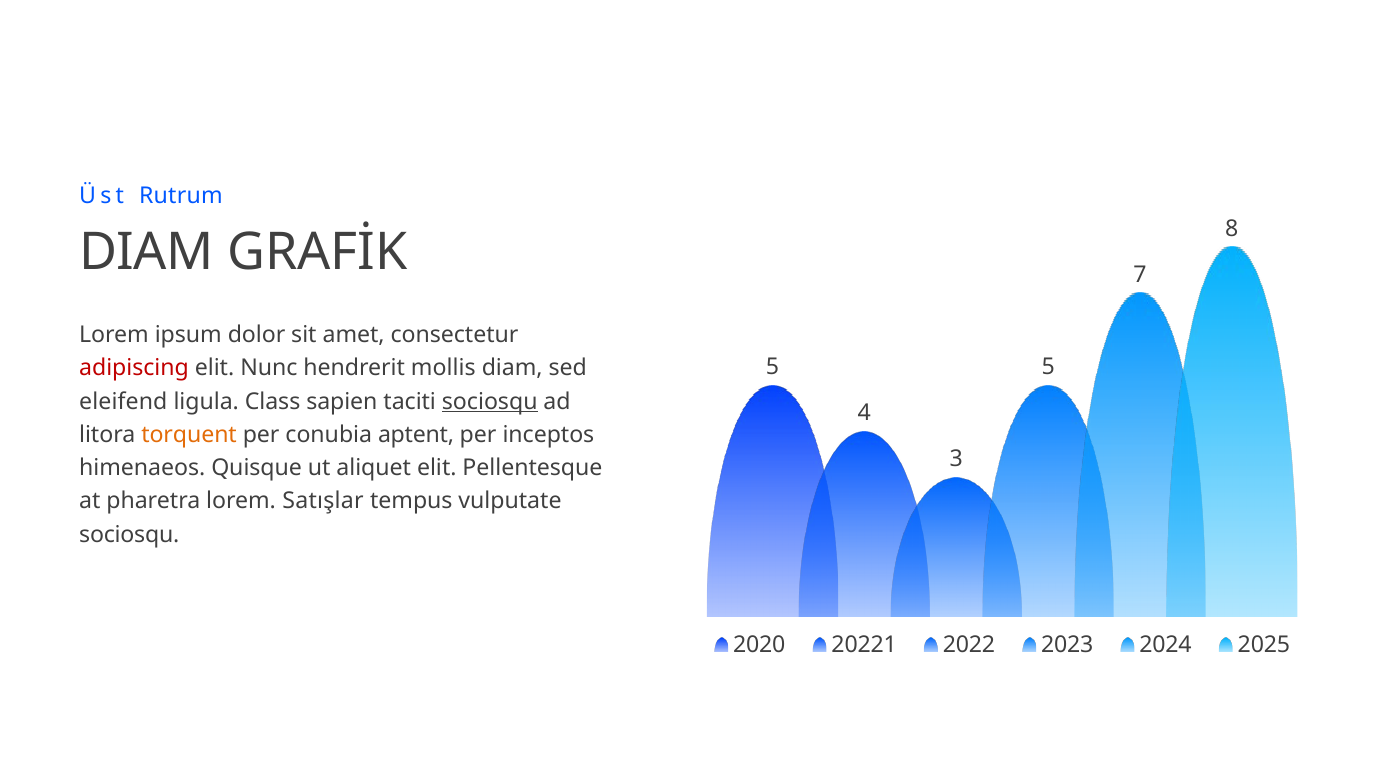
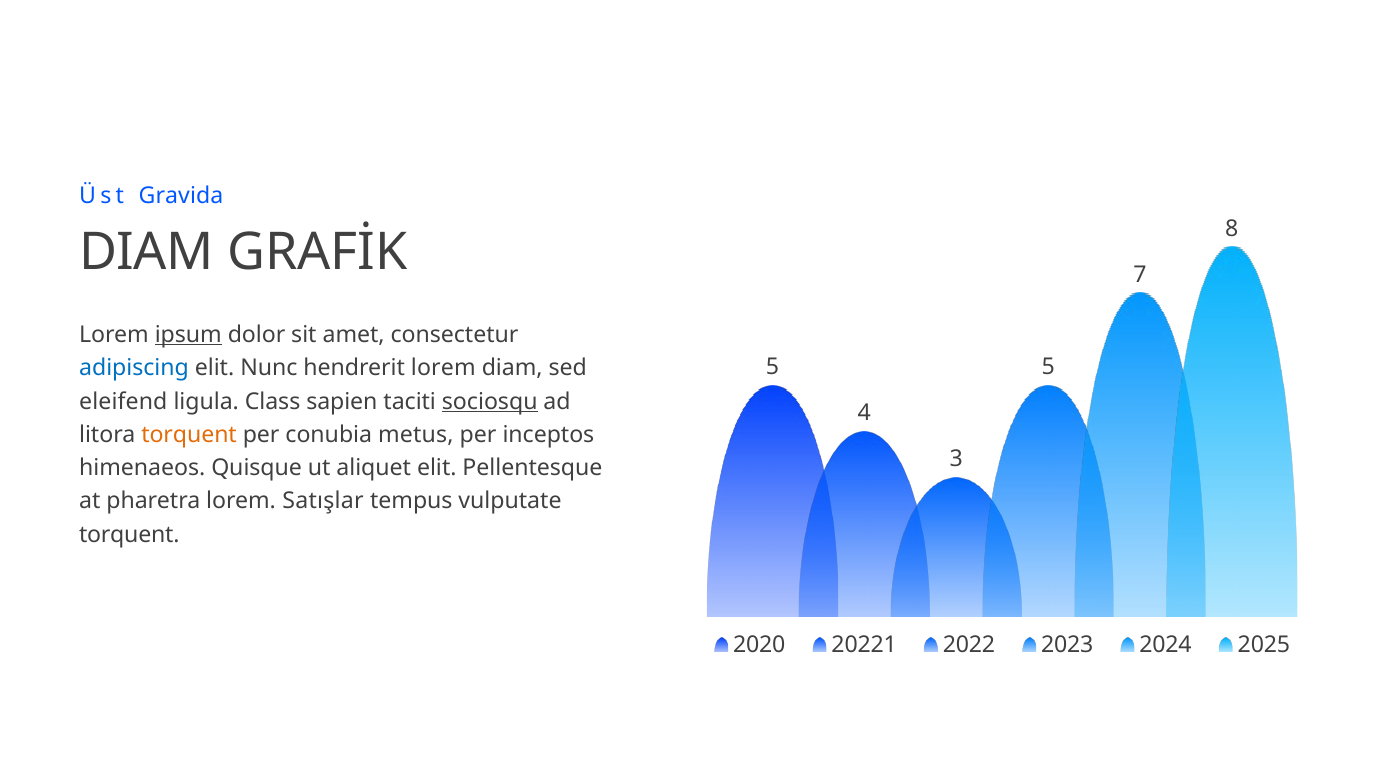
Rutrum: Rutrum -> Gravida
ipsum underline: none -> present
adipiscing colour: red -> blue
hendrerit mollis: mollis -> lorem
aptent: aptent -> metus
sociosqu at (129, 535): sociosqu -> torquent
